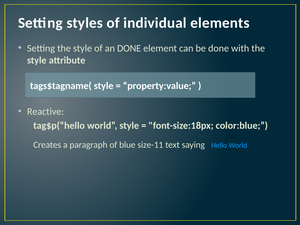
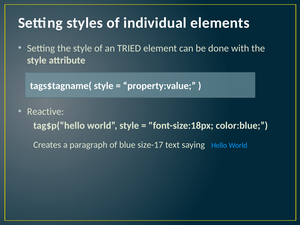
an DONE: DONE -> TRIED
size-11: size-11 -> size-17
